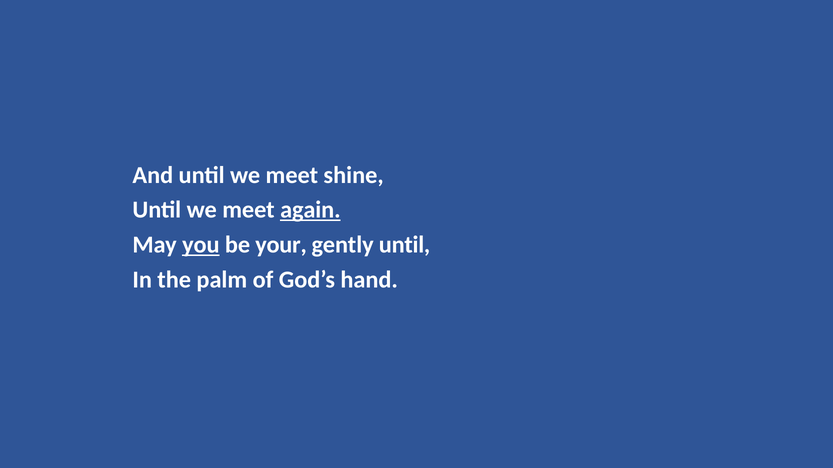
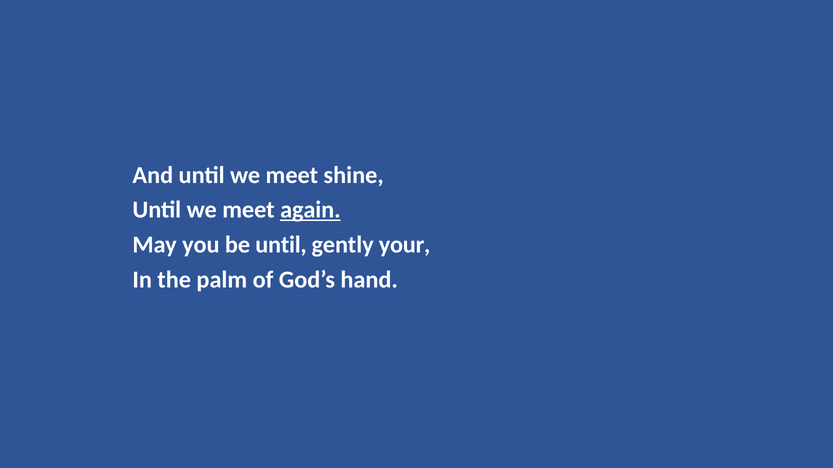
you underline: present -> none
be your: your -> until
gently until: until -> your
